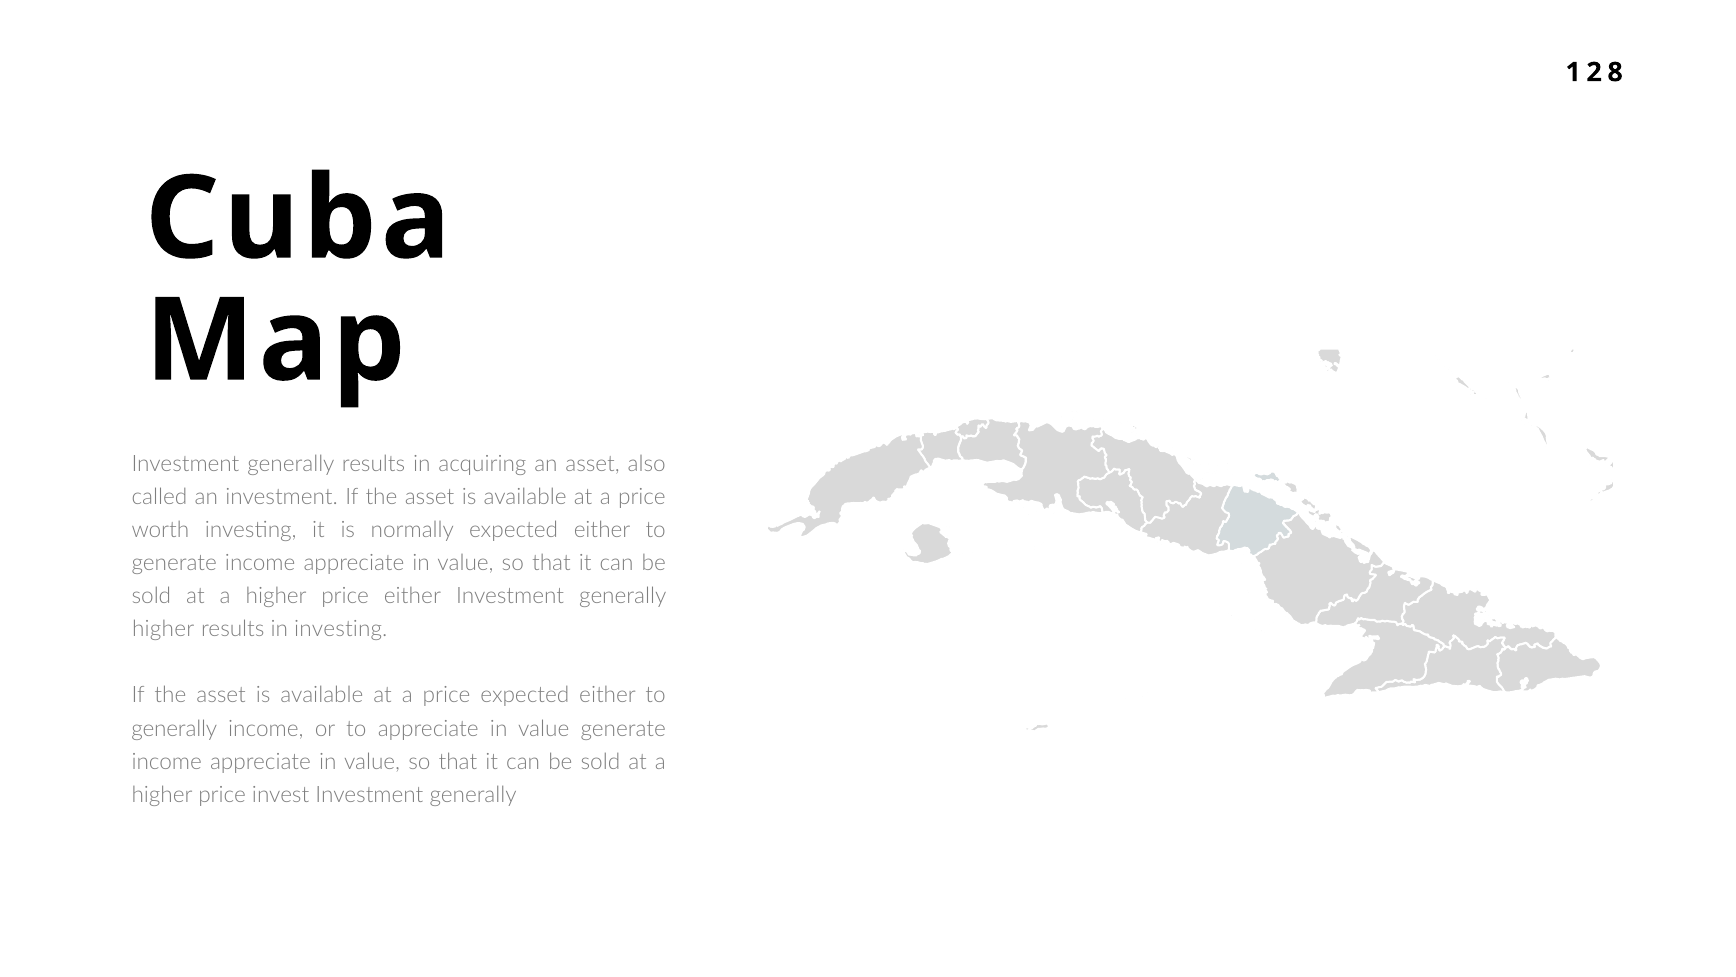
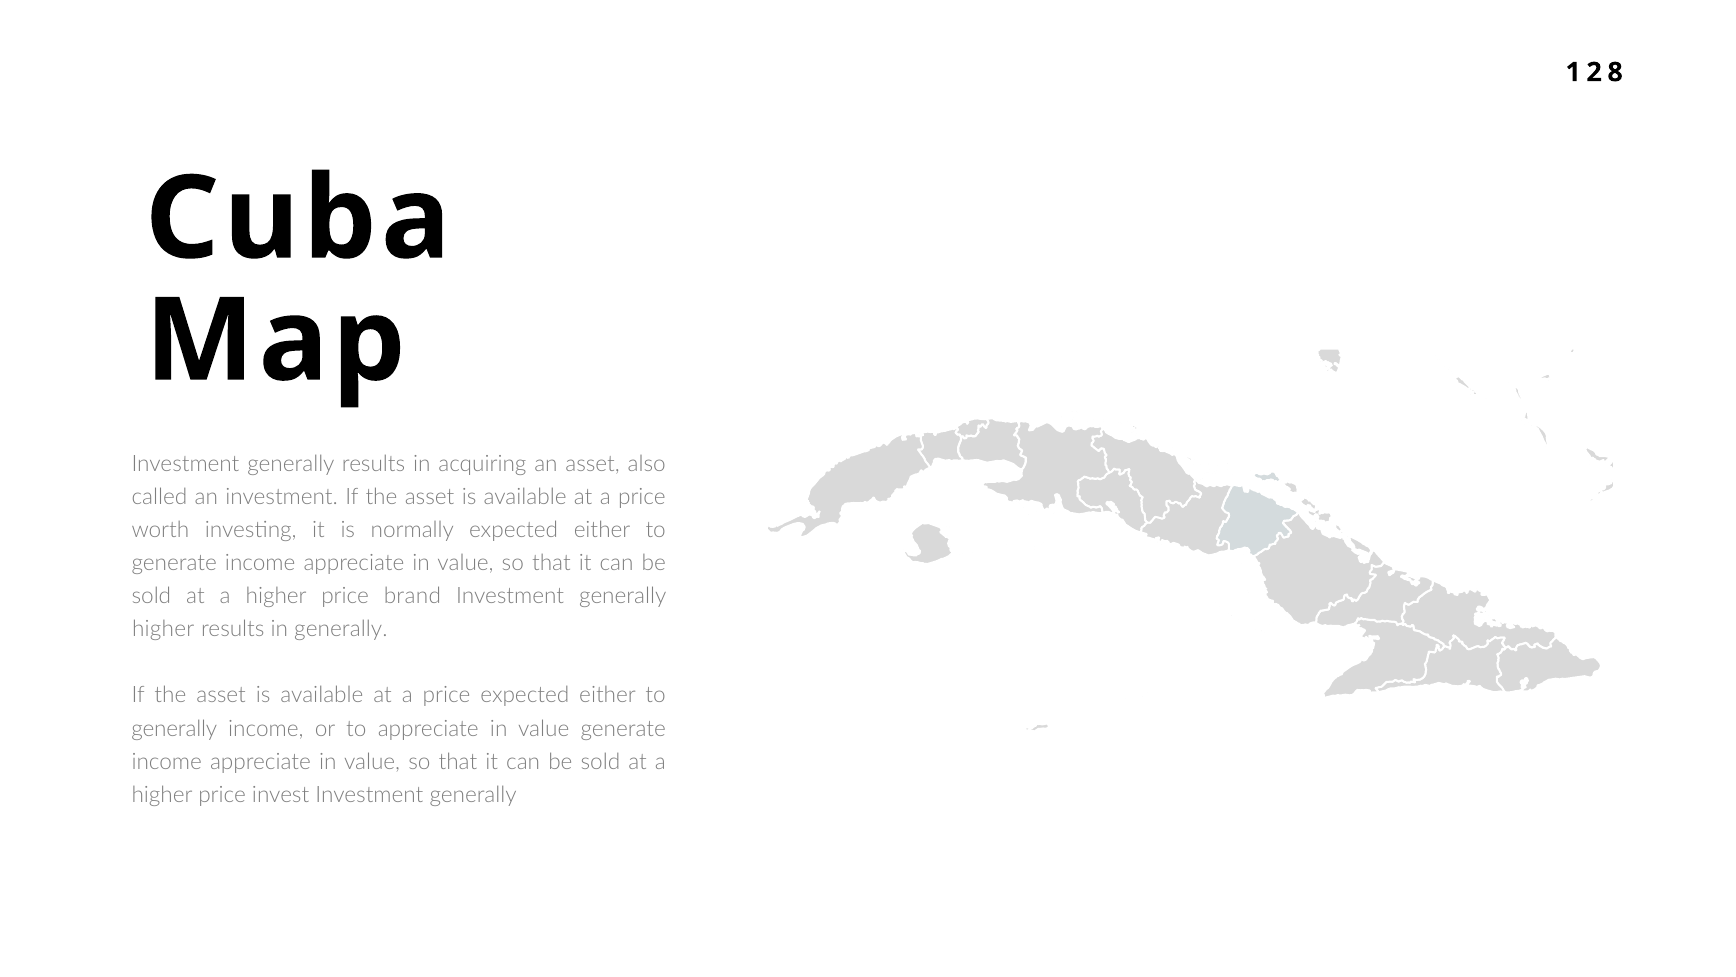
price either: either -> brand
in investing: investing -> generally
